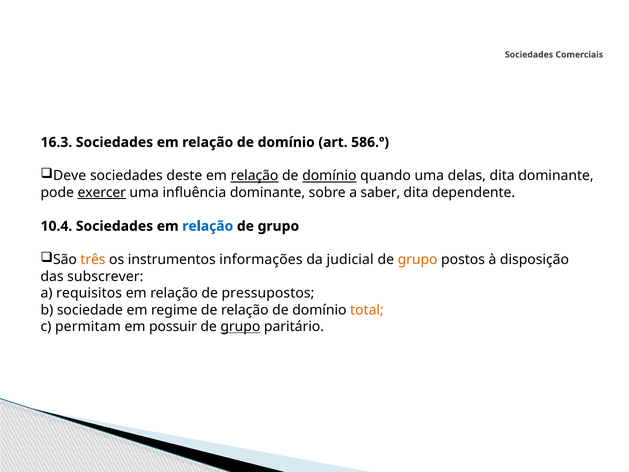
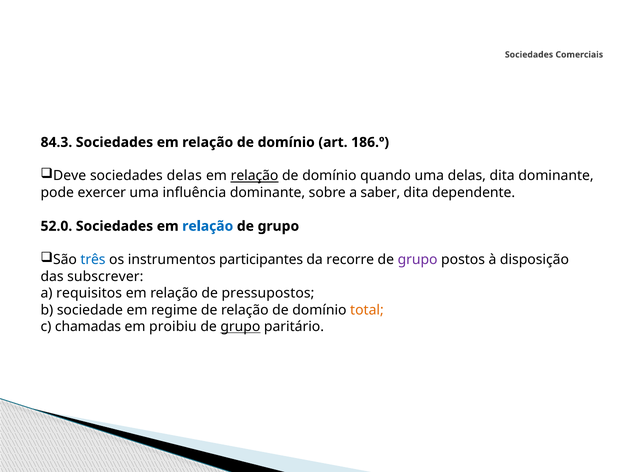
16.3: 16.3 -> 84.3
586.º: 586.º -> 186.º
sociedades deste: deste -> delas
domínio at (329, 176) underline: present -> none
exercer underline: present -> none
10.4: 10.4 -> 52.0
três colour: orange -> blue
informações: informações -> participantes
judicial: judicial -> recorre
grupo at (418, 260) colour: orange -> purple
permitam: permitam -> chamadas
possuir: possuir -> proibiu
